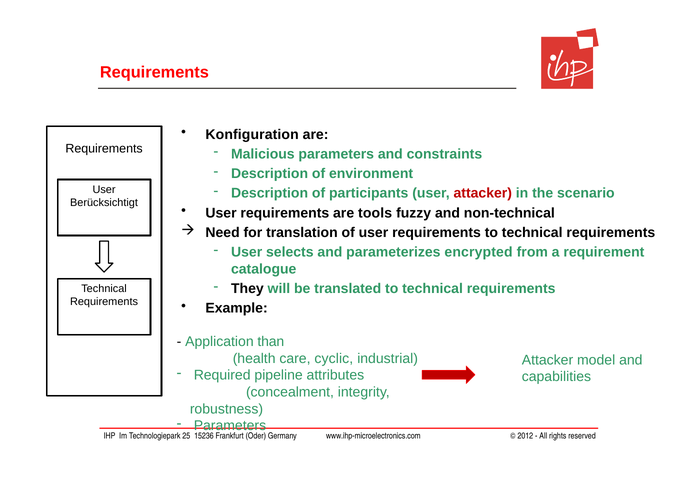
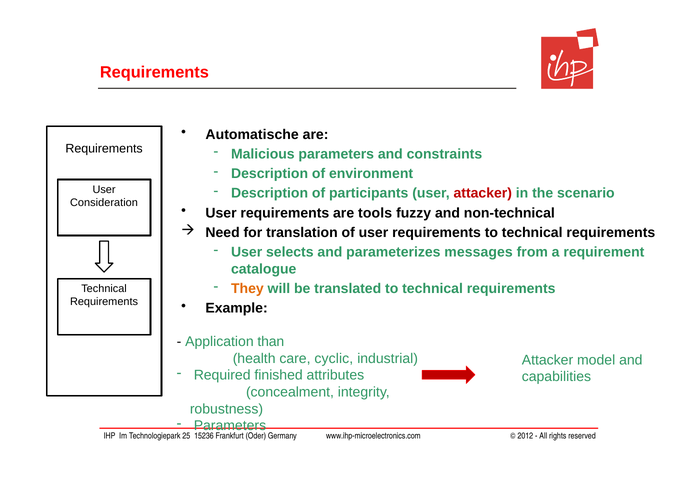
Konfiguration: Konfiguration -> Automatische
Berücksichtigt: Berücksichtigt -> Consideration
encrypted: encrypted -> messages
They colour: black -> orange
pipeline: pipeline -> finished
